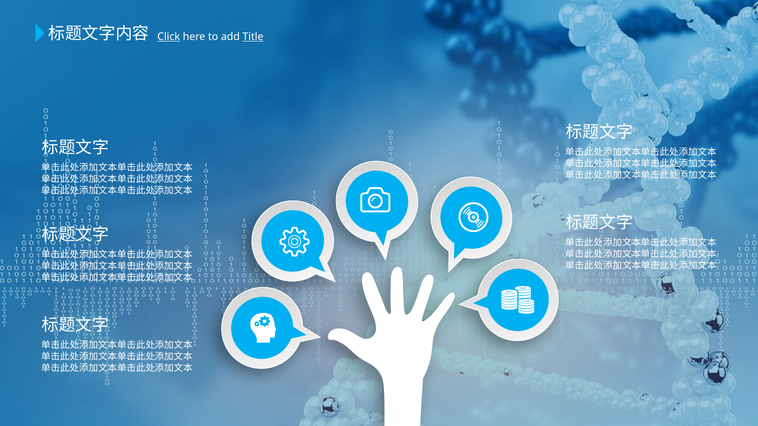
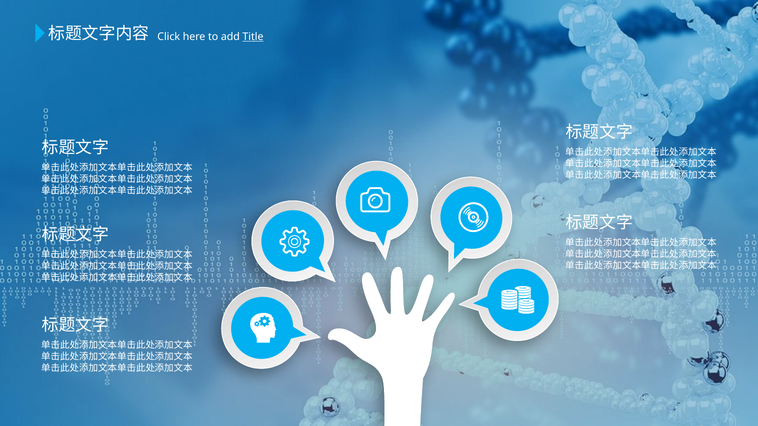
Click underline: present -> none
